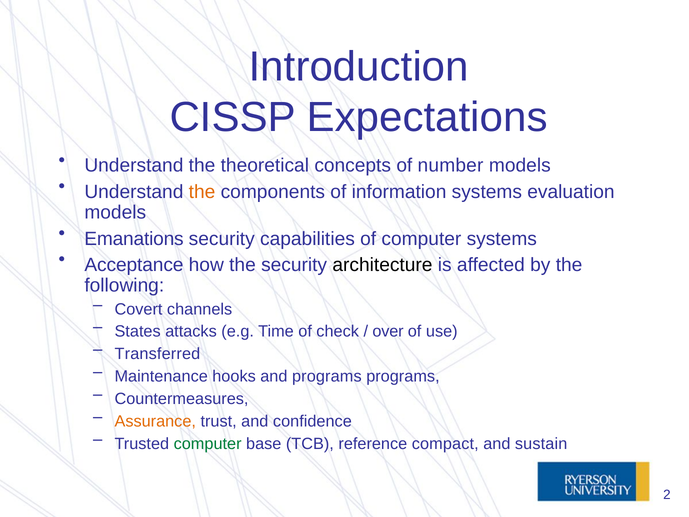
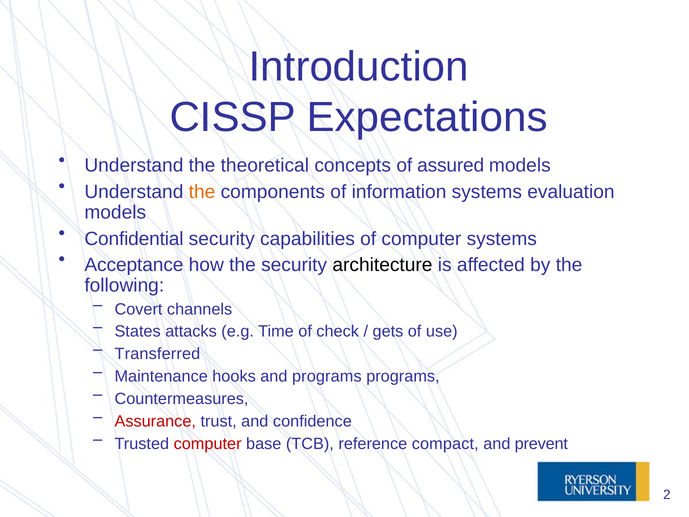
number: number -> assured
Emanations: Emanations -> Confidential
over: over -> gets
Assurance colour: orange -> red
computer at (208, 443) colour: green -> red
sustain: sustain -> prevent
